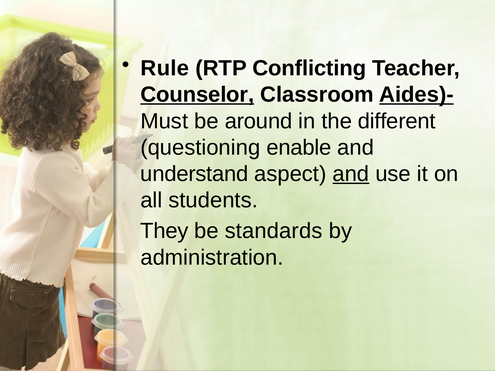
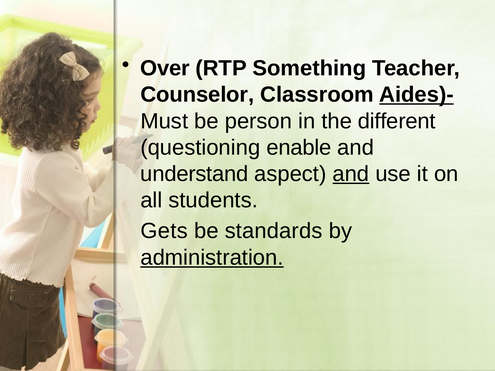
Rule: Rule -> Over
Conflicting: Conflicting -> Something
Counselor underline: present -> none
around: around -> person
They: They -> Gets
administration underline: none -> present
